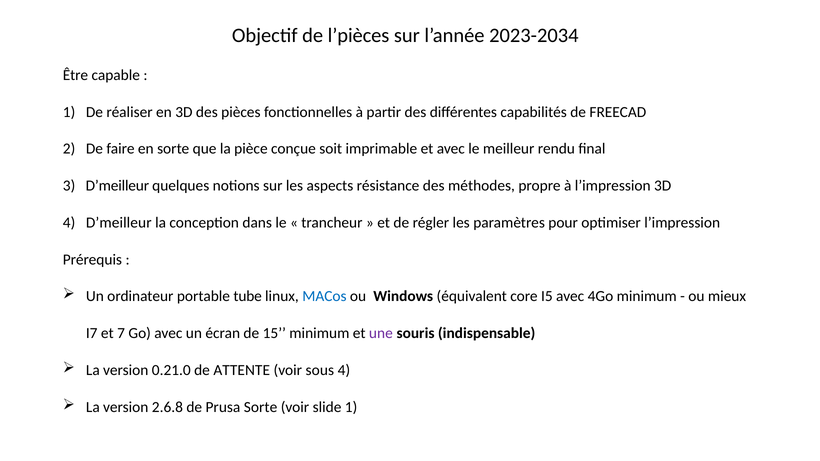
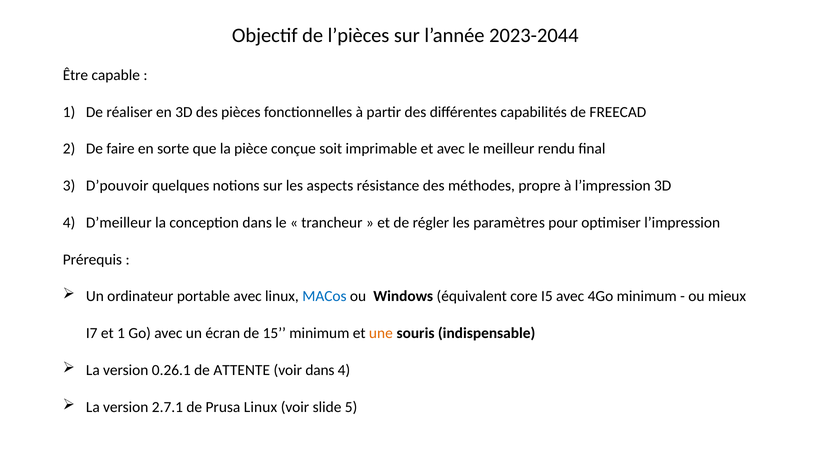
2023-2034: 2023-2034 -> 2023-2044
D’meilleur at (117, 186): D’meilleur -> D’pouvoir
portable tube: tube -> avec
et 7: 7 -> 1
une colour: purple -> orange
0.21.0: 0.21.0 -> 0.26.1
voir sous: sous -> dans
2.6.8: 2.6.8 -> 2.7.1
Prusa Sorte: Sorte -> Linux
slide 1: 1 -> 5
